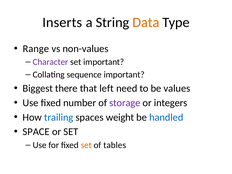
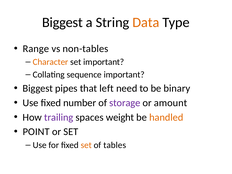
Inserts at (62, 22): Inserts -> Biggest
non-values: non-values -> non-tables
Character colour: purple -> orange
there: there -> pipes
values: values -> binary
integers: integers -> amount
trailing colour: blue -> purple
handled colour: blue -> orange
SPACE: SPACE -> POINT
